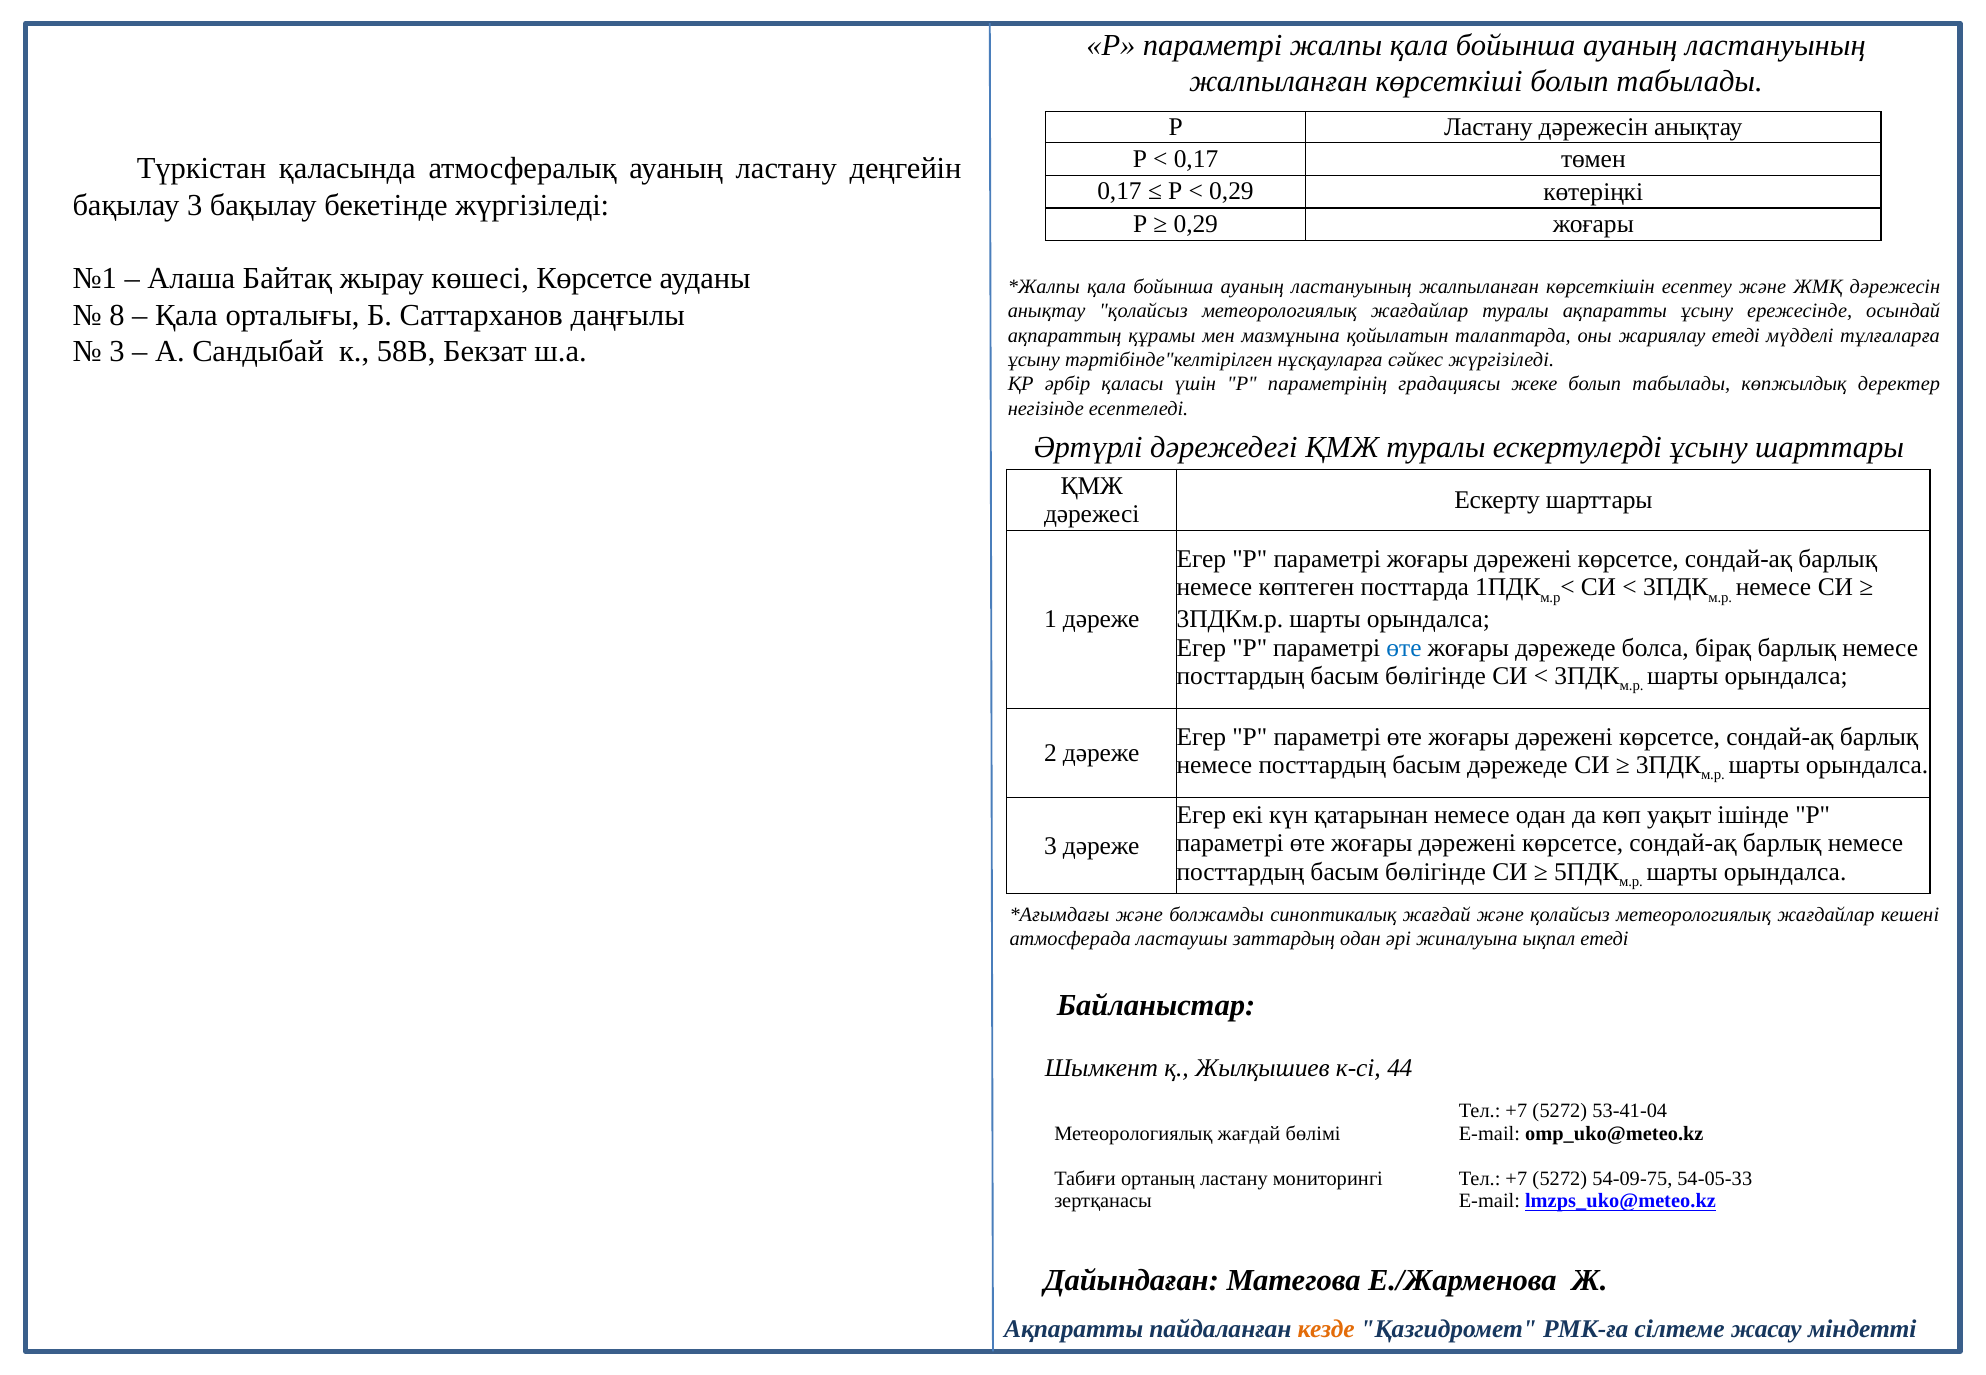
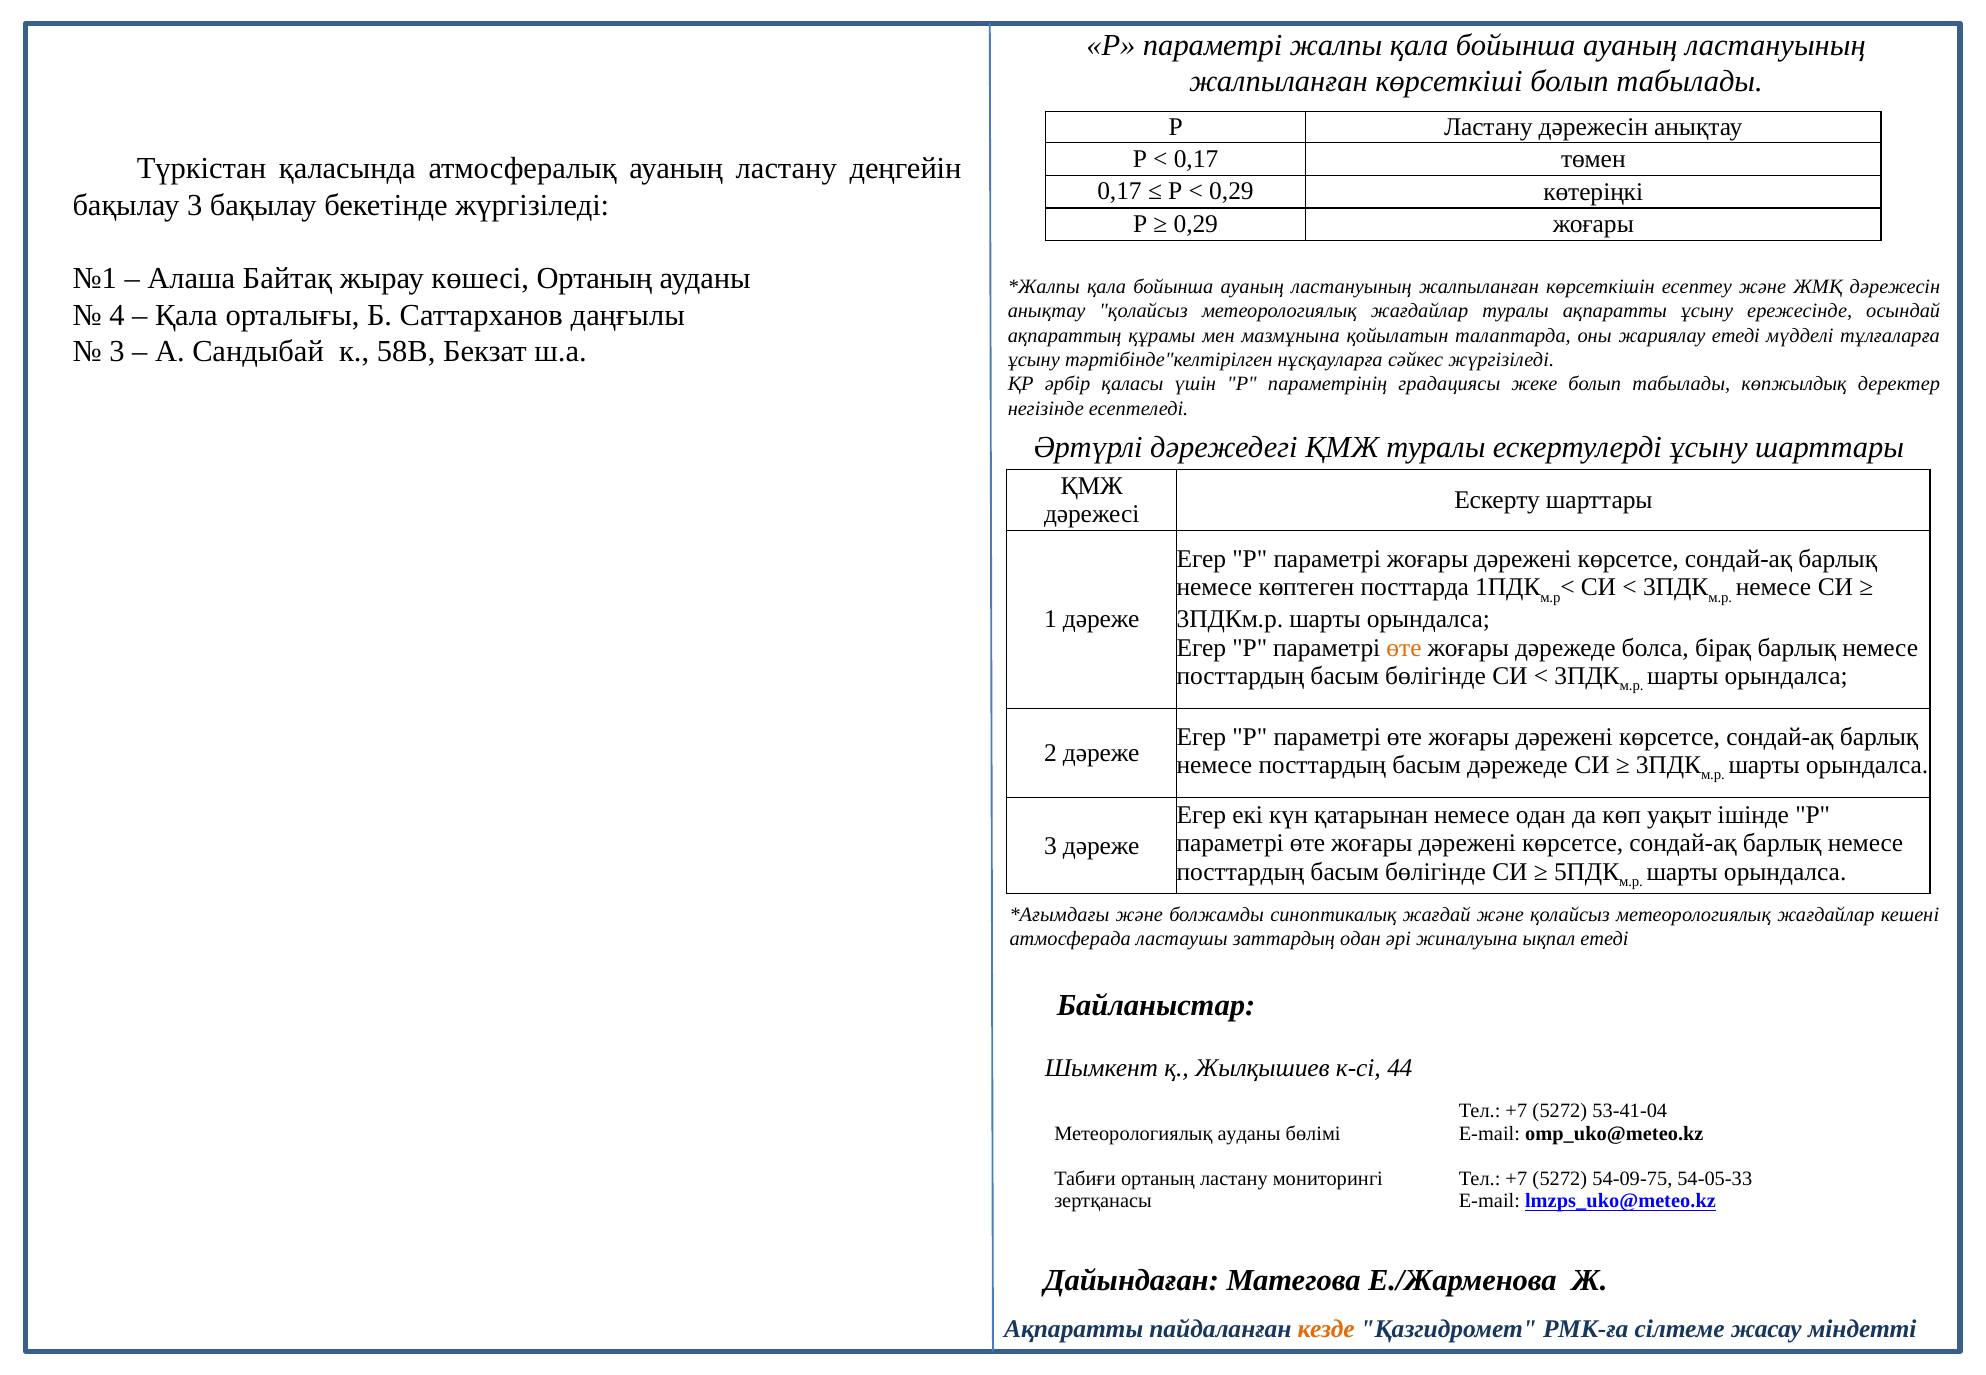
көшесі Көрсетсе: Көрсетсе -> Ортаның
8: 8 -> 4
өте at (1404, 648) colour: blue -> orange
Метеорологиялық жағдай: жағдай -> ауданы
